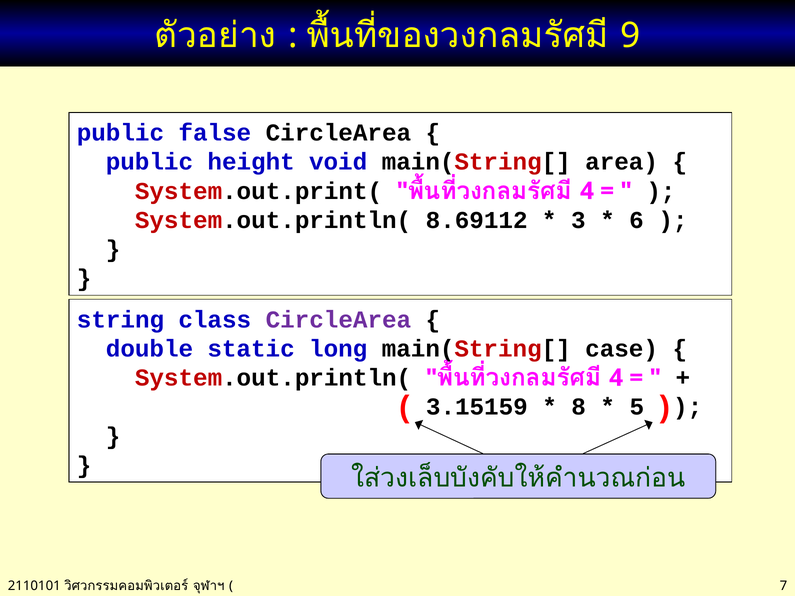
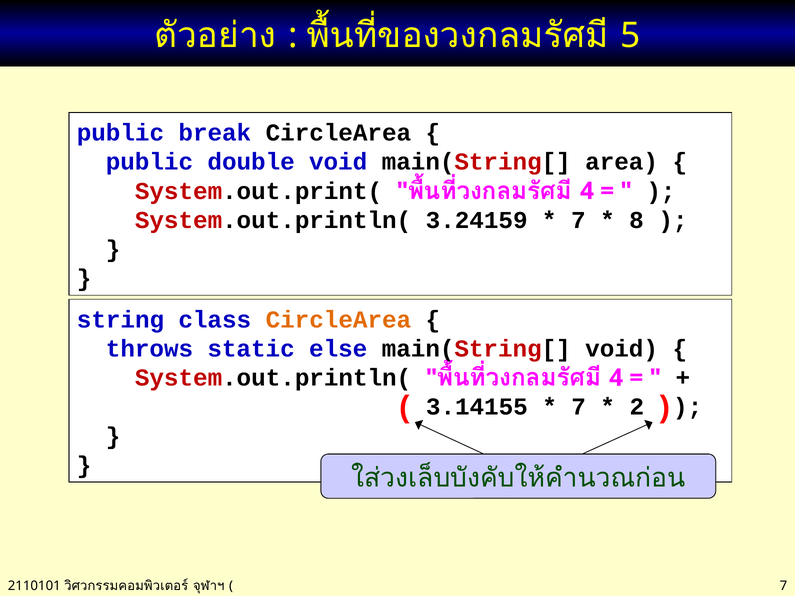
9: 9 -> 5
false: false -> break
height: height -> double
8.69112: 8.69112 -> 3.24159
3 at (578, 220): 3 -> 7
6: 6 -> 8
CircleArea at (338, 320) colour: purple -> orange
double: double -> throws
long: long -> else
main(String[ case: case -> void
3.15159: 3.15159 -> 3.14155
8 at (579, 407): 8 -> 7
5: 5 -> 2
